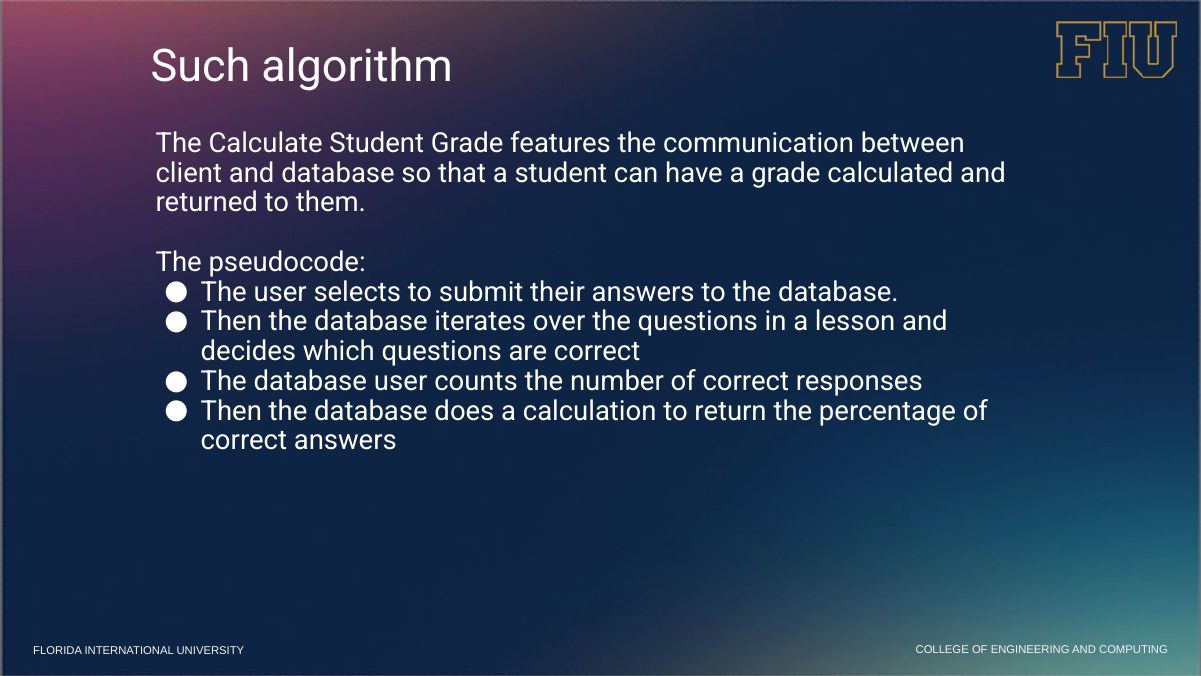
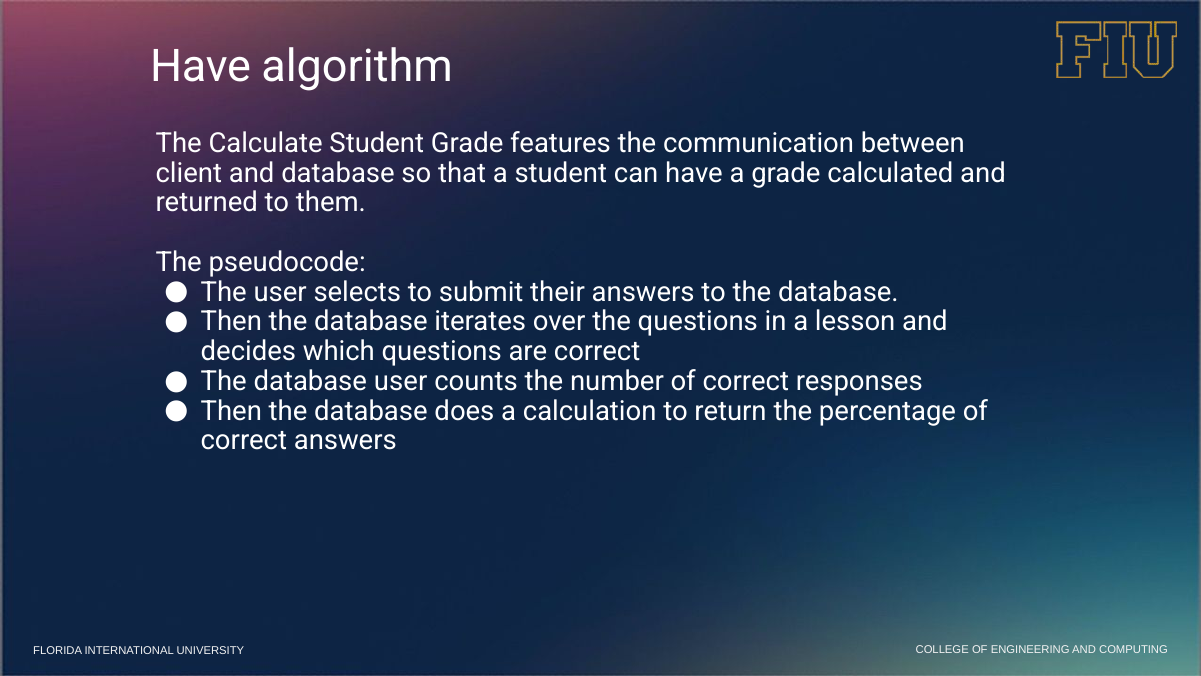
Such at (200, 67): Such -> Have
